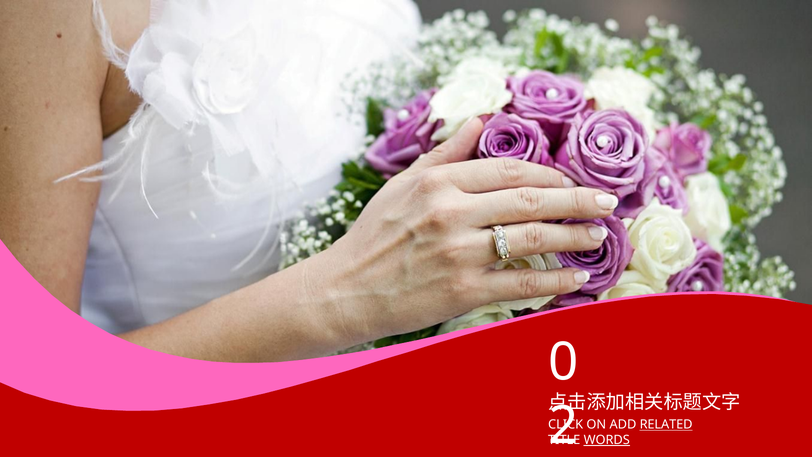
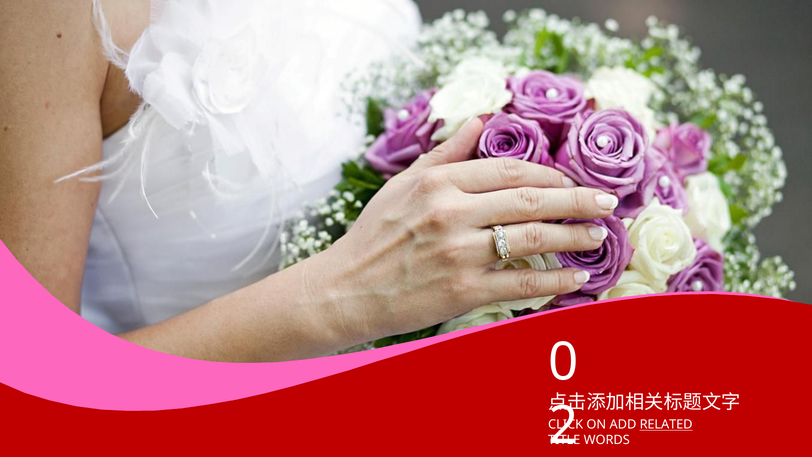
WORDS underline: present -> none
